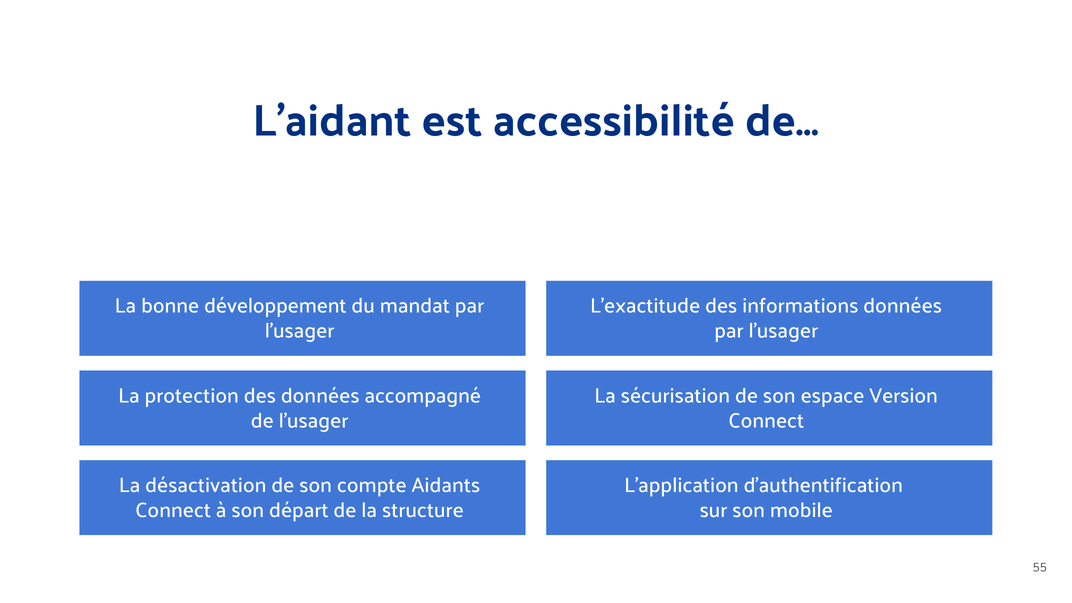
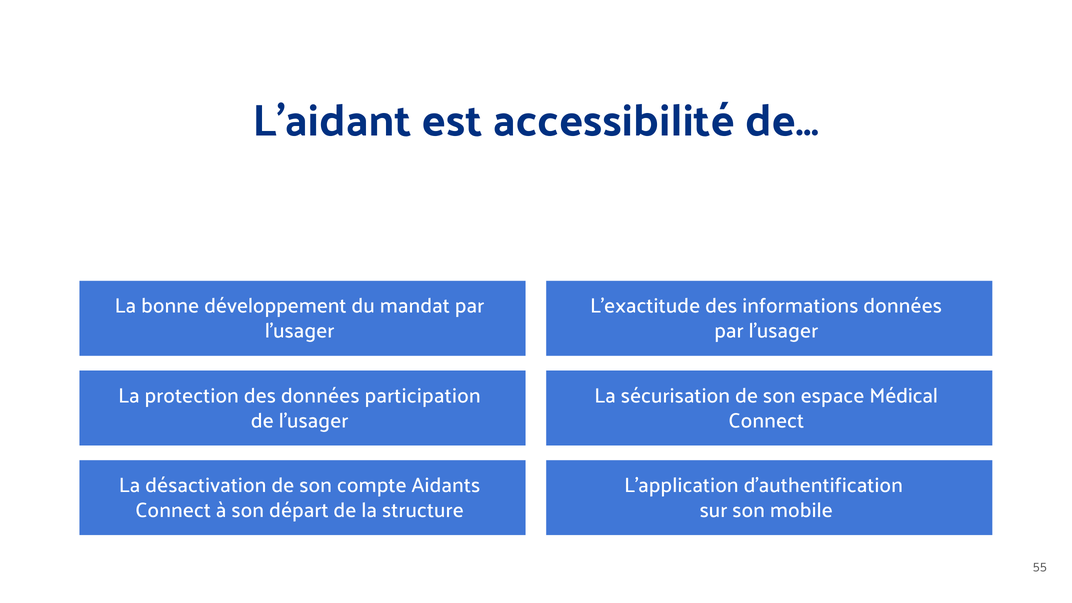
accompagné: accompagné -> participation
Version: Version -> Médical
